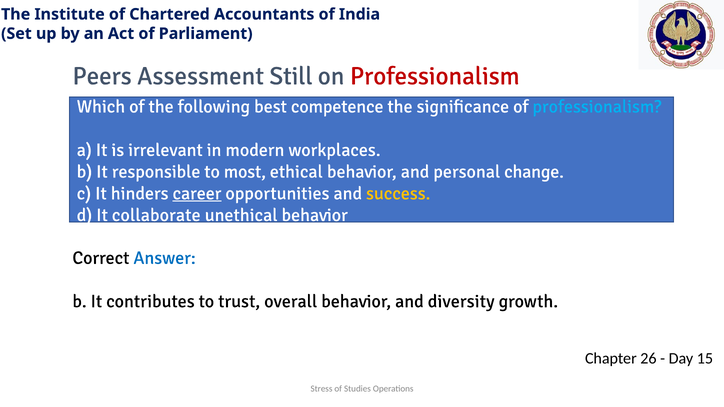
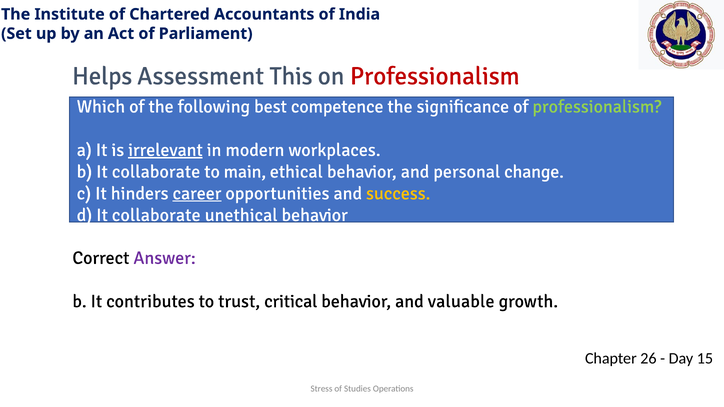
Peers: Peers -> Helps
Still: Still -> This
professionalism at (597, 107) colour: light blue -> light green
irrelevant underline: none -> present
b It responsible: responsible -> collaborate
most: most -> main
Answer colour: blue -> purple
overall: overall -> critical
diversity: diversity -> valuable
